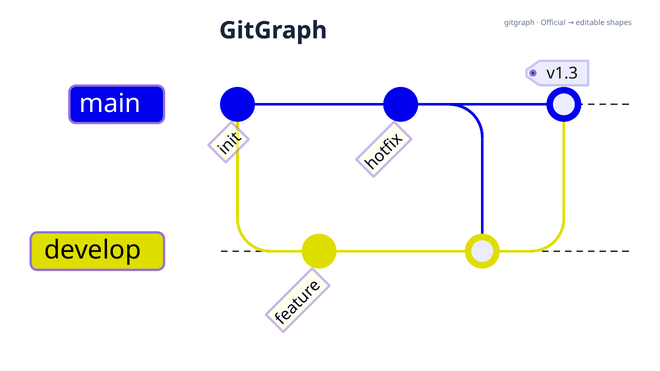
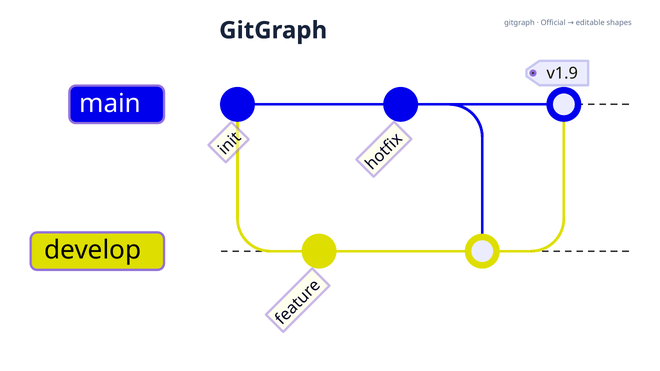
v1.3: v1.3 -> v1.9
